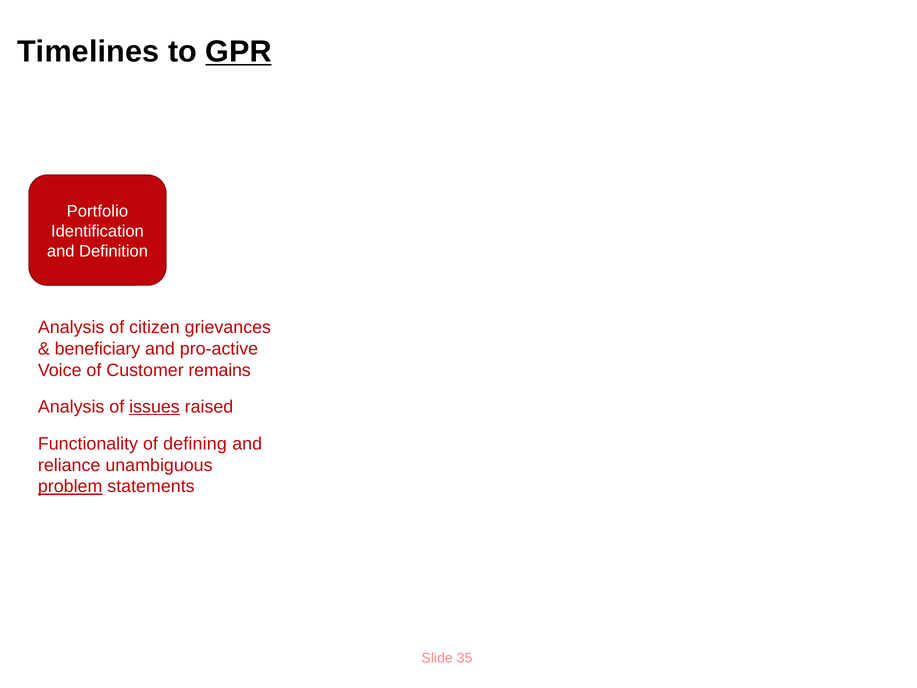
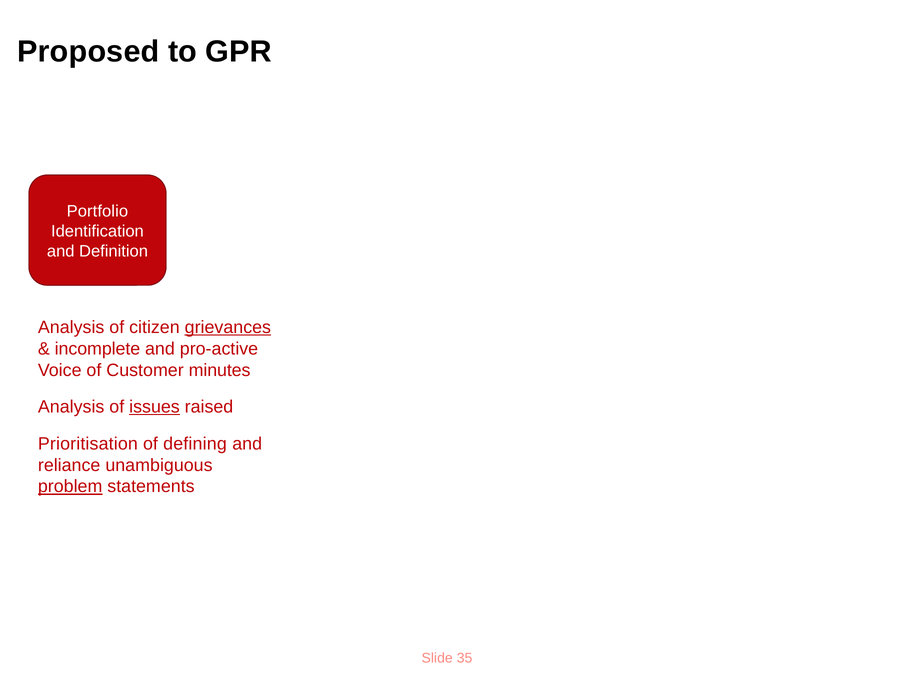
Timelines: Timelines -> Proposed
GPR underline: present -> none
grievances underline: none -> present
beneficiary: beneficiary -> incomplete
remains: remains -> minutes
Functionality: Functionality -> Prioritisation
